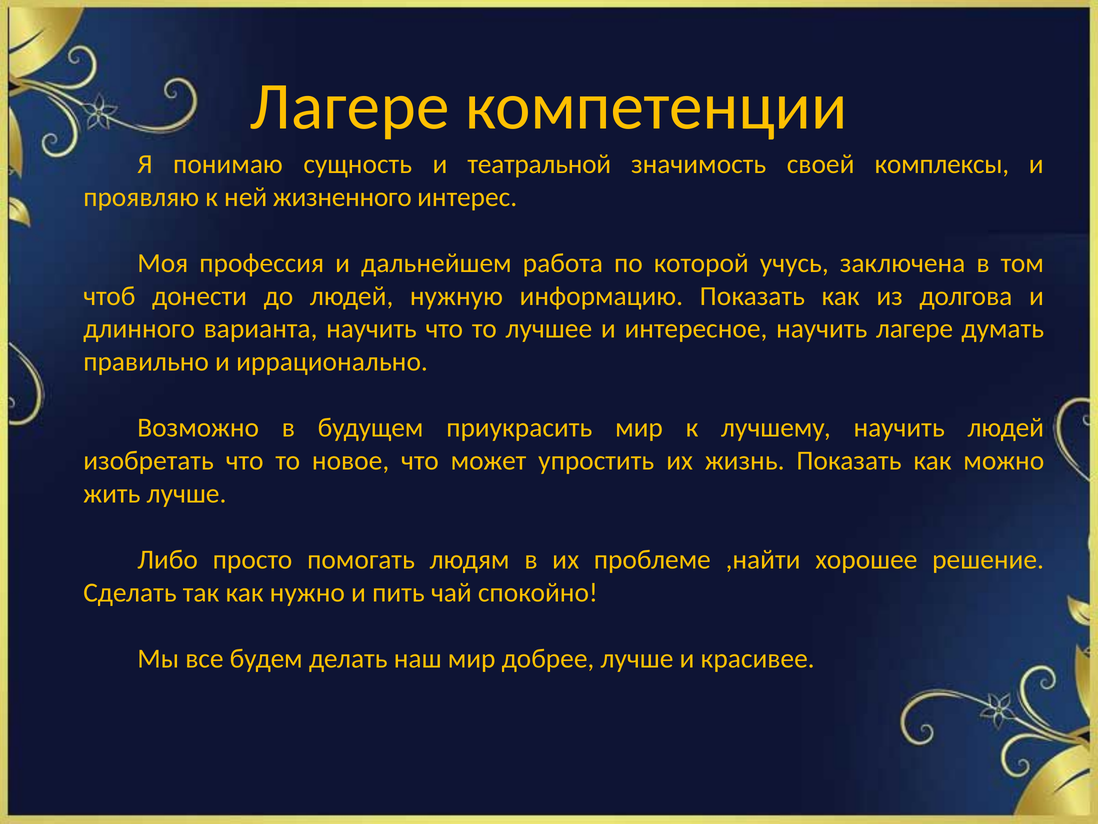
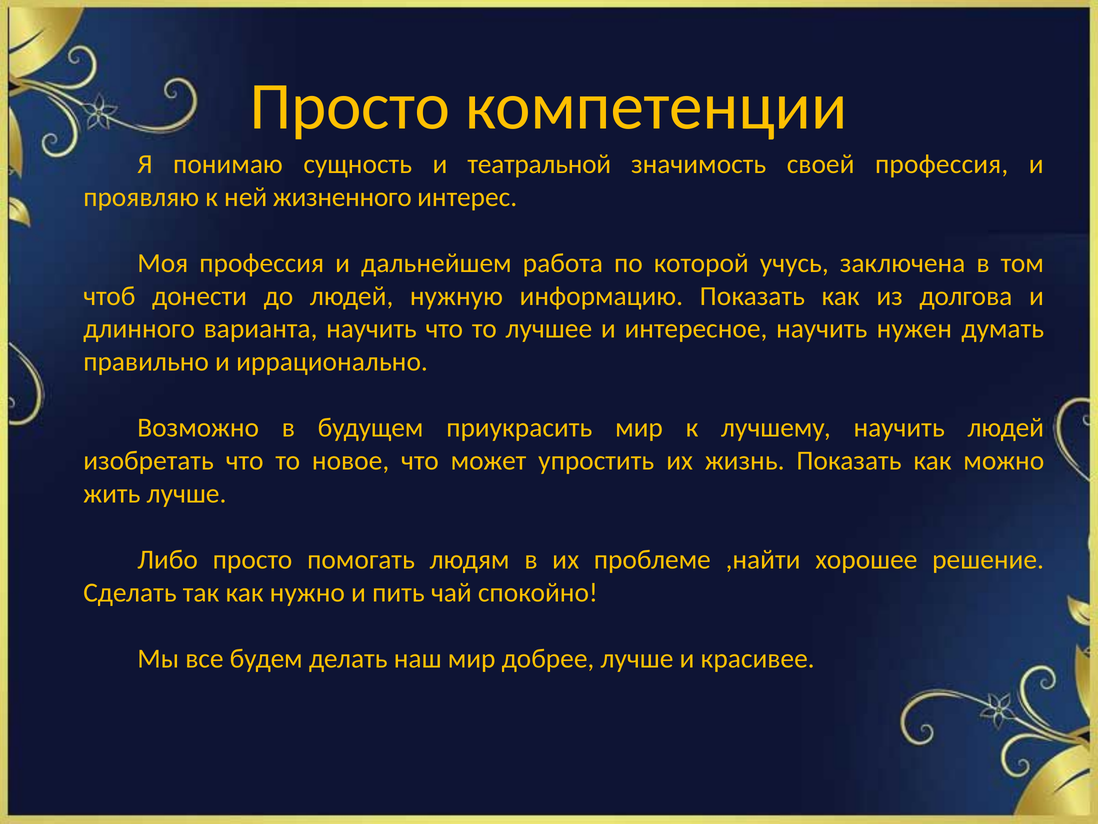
Лагере at (350, 106): Лагере -> Просто
своей комплексы: комплексы -> профессия
научить лагере: лагере -> нужен
